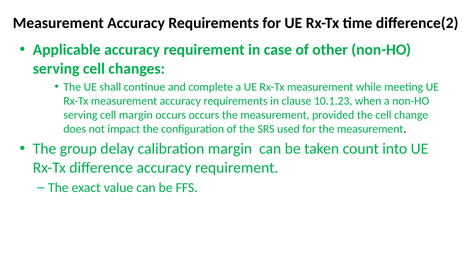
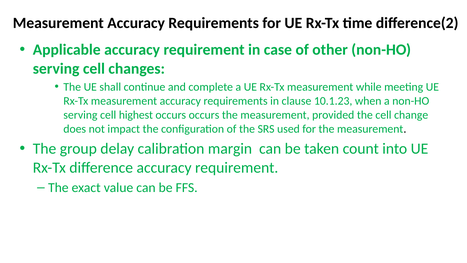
cell margin: margin -> highest
